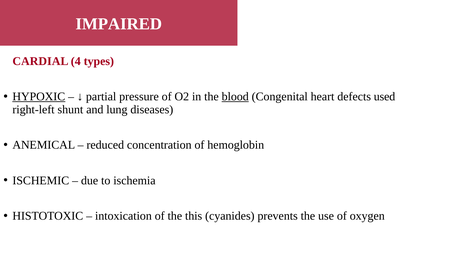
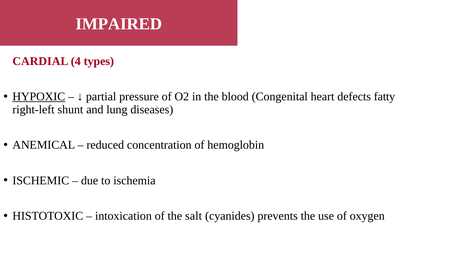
blood underline: present -> none
used: used -> fatty
this: this -> salt
